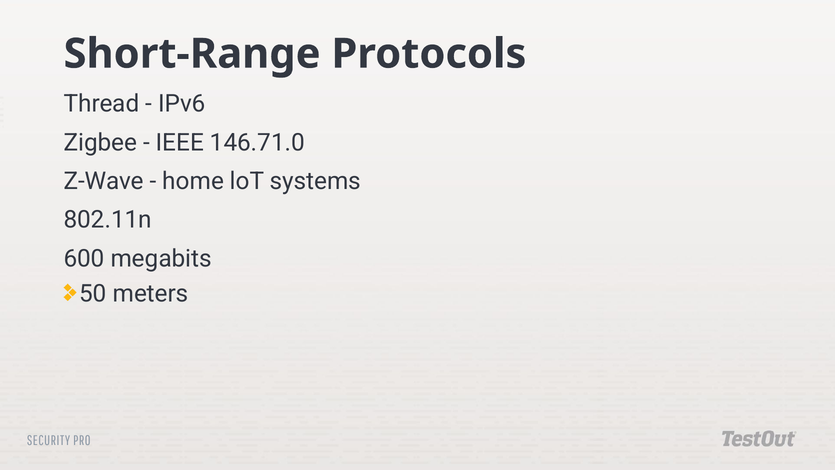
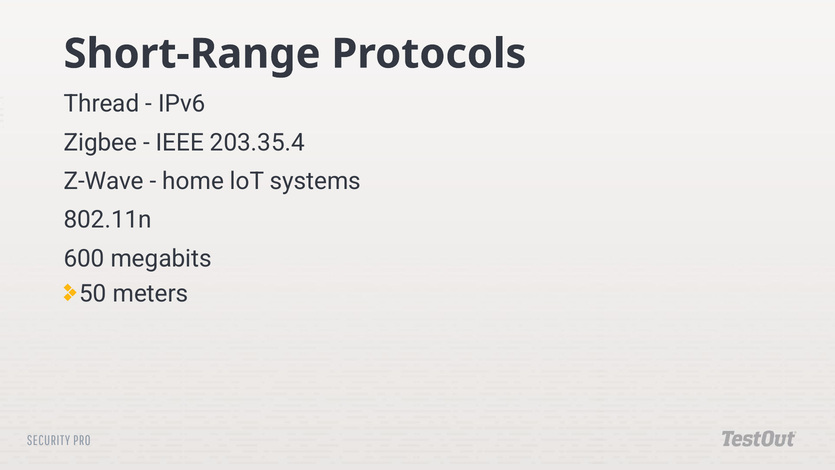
146.71.0: 146.71.0 -> 203.35.4
